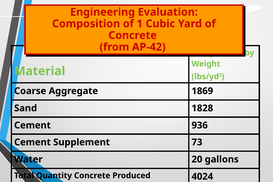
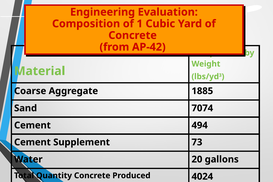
1869: 1869 -> 1885
1828: 1828 -> 7074
936: 936 -> 494
